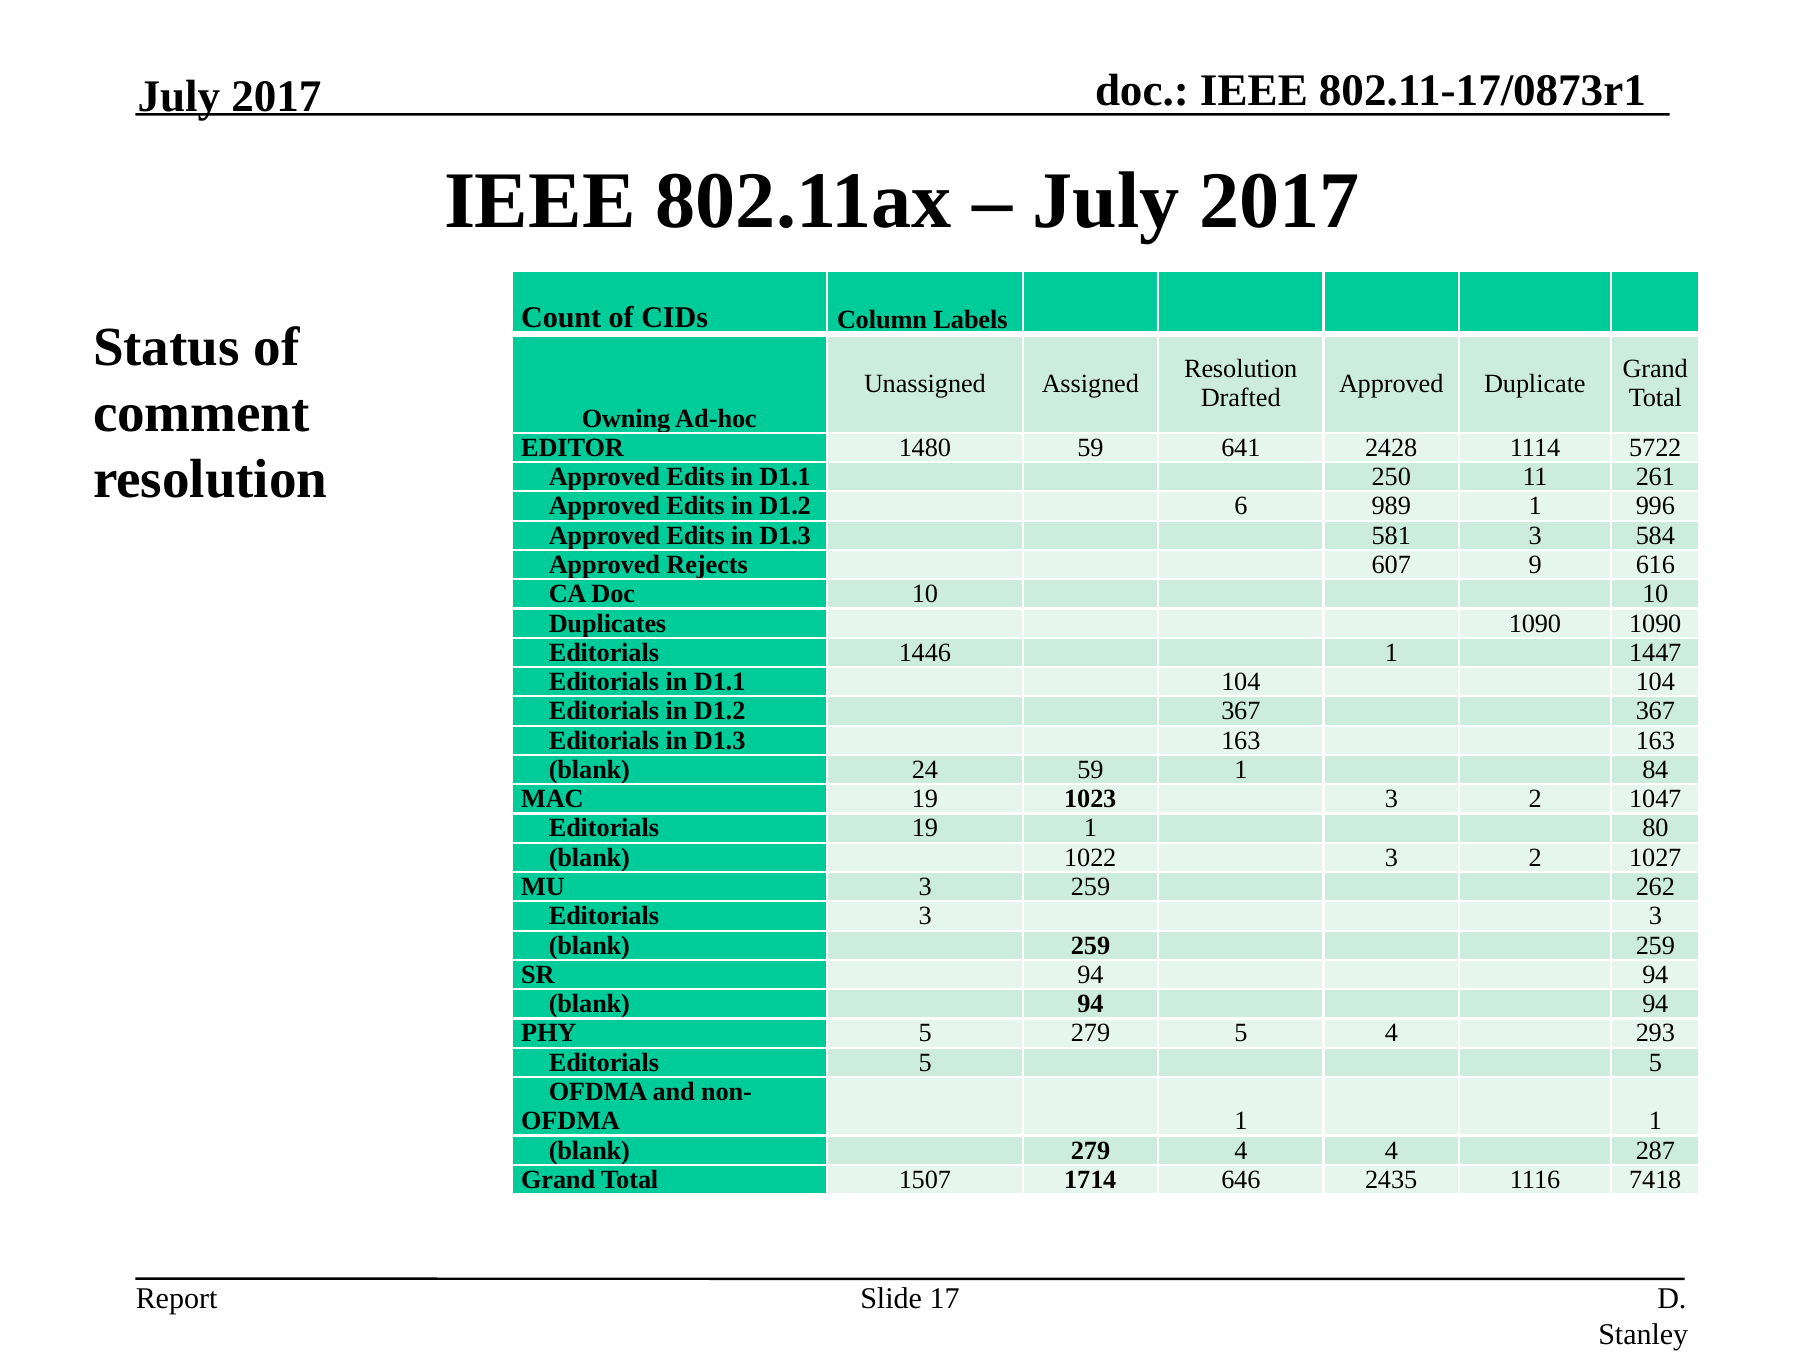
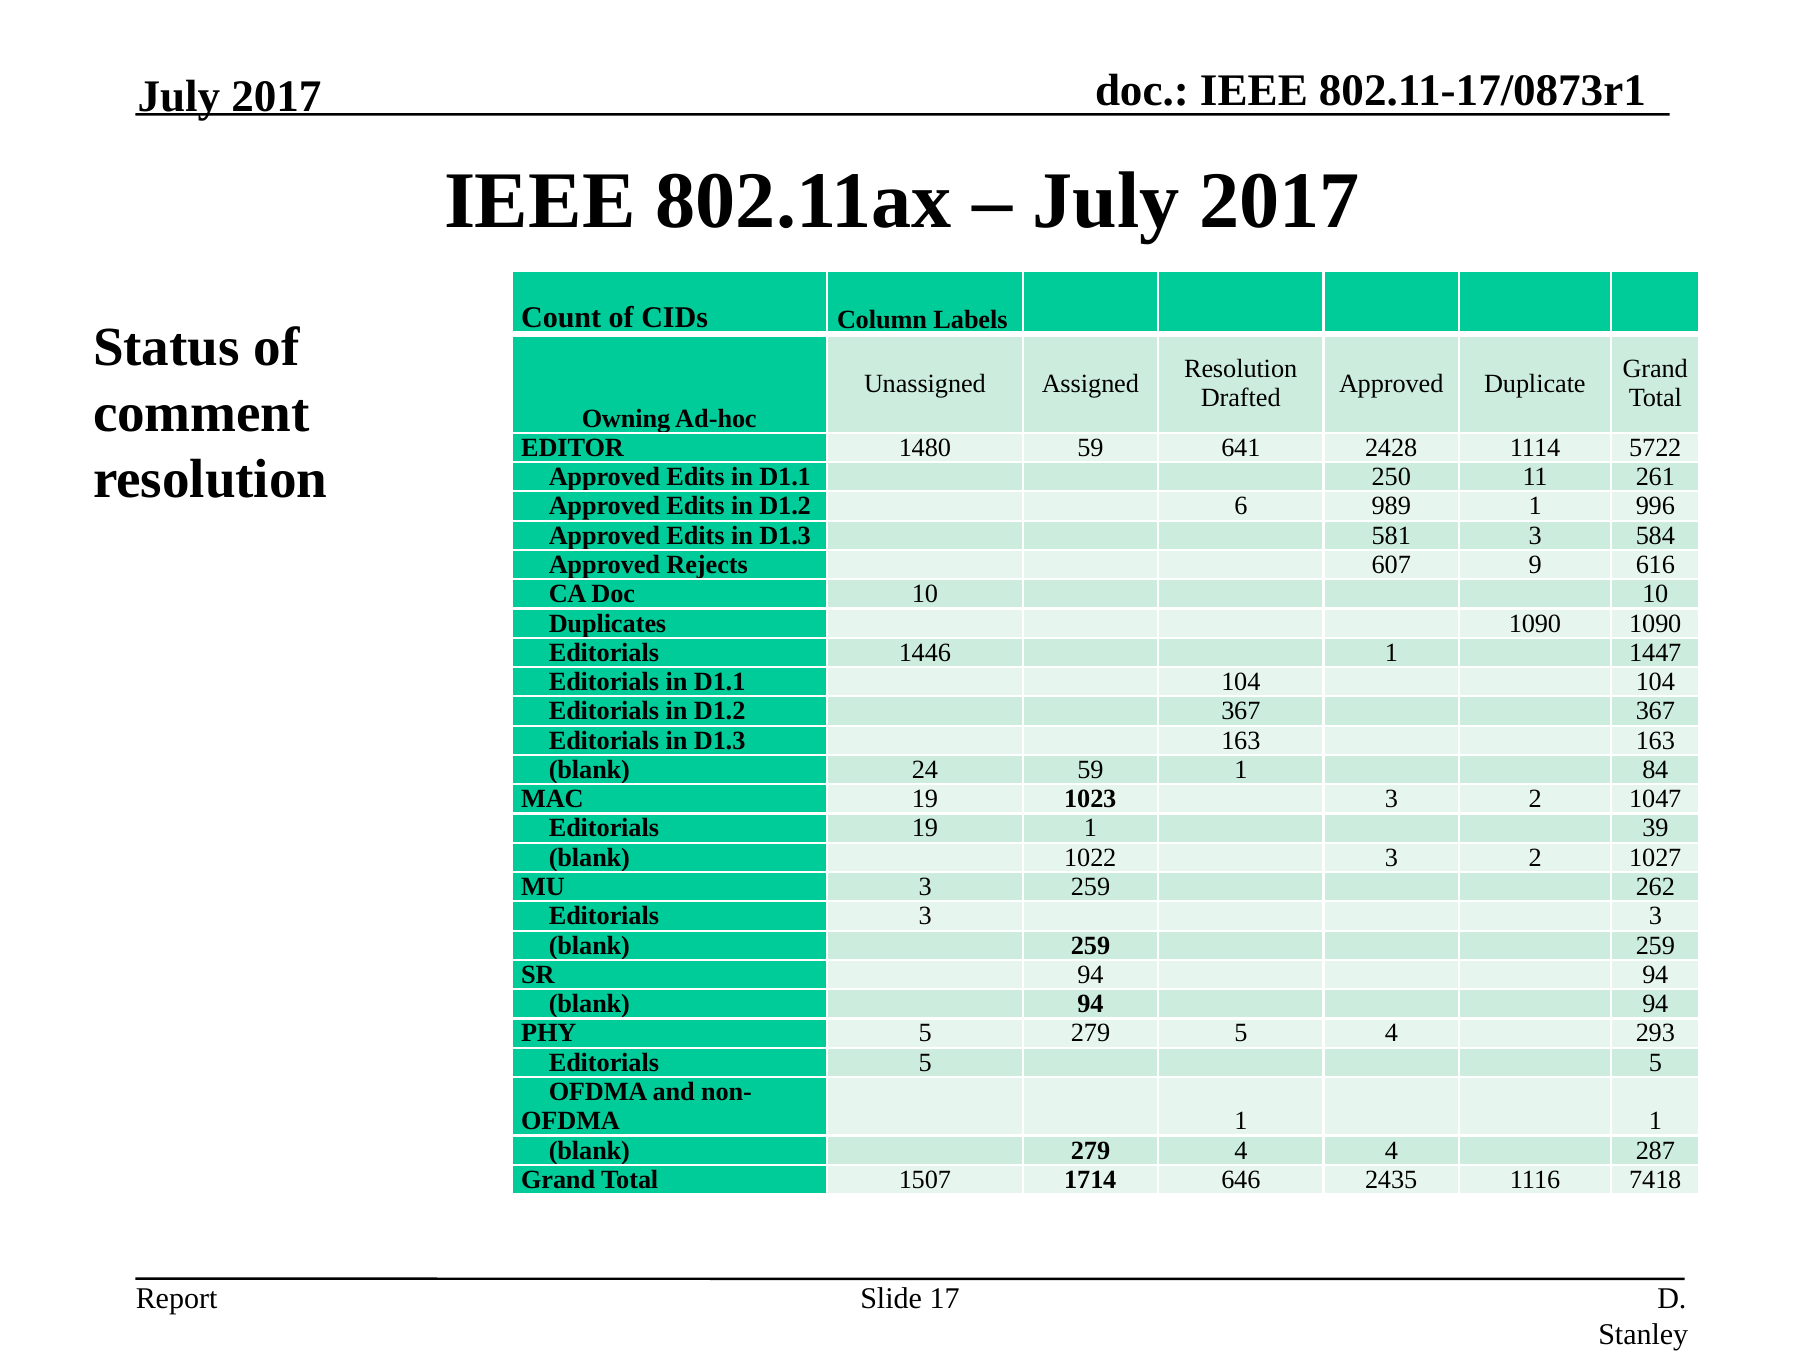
80: 80 -> 39
